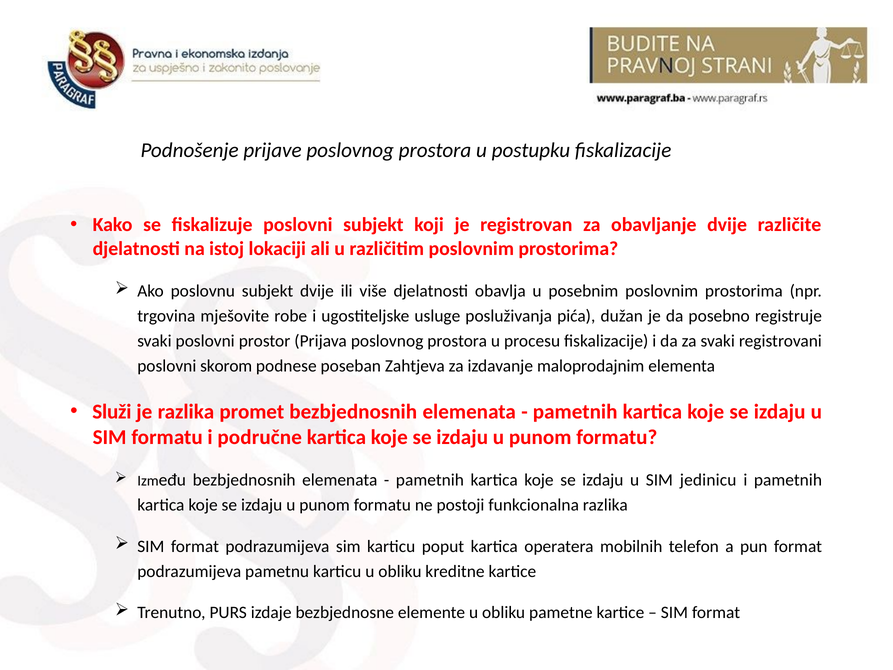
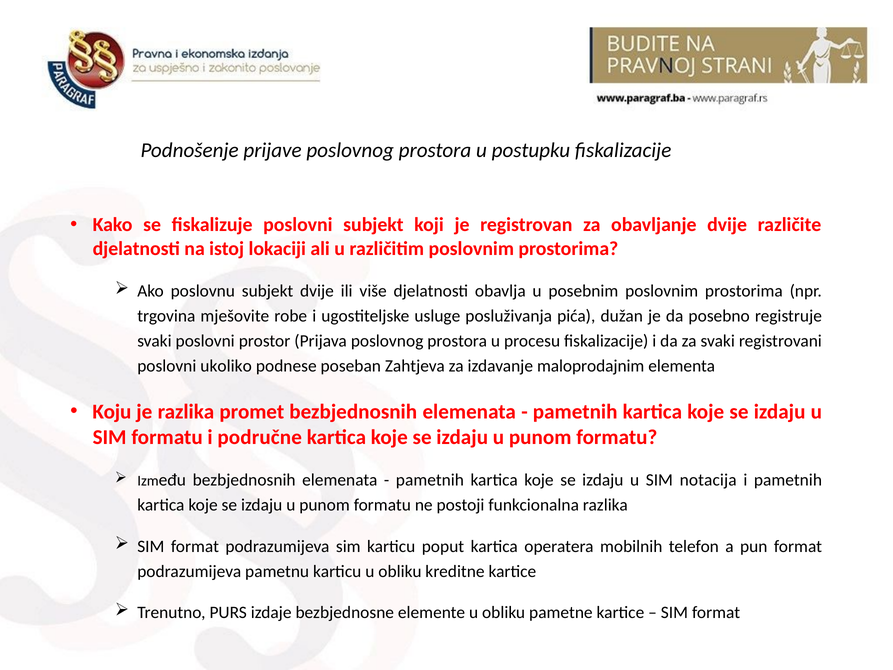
skorom: skorom -> ukoliko
Služi: Služi -> Koju
jedinicu: jedinicu -> notacija
